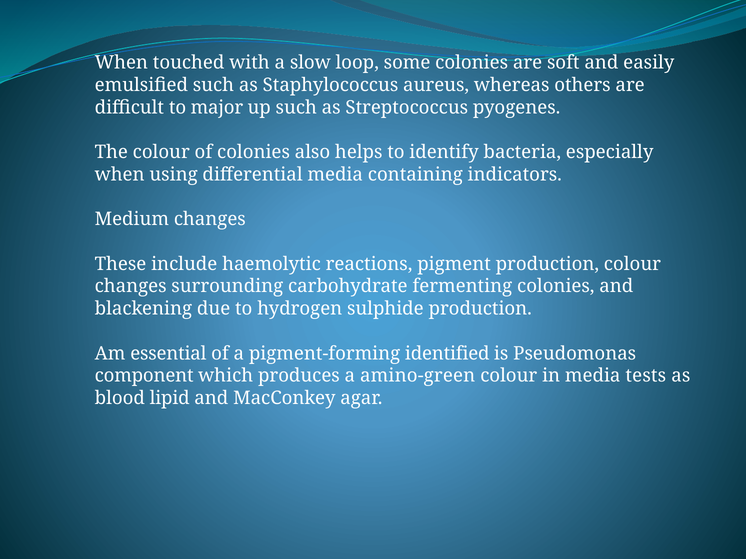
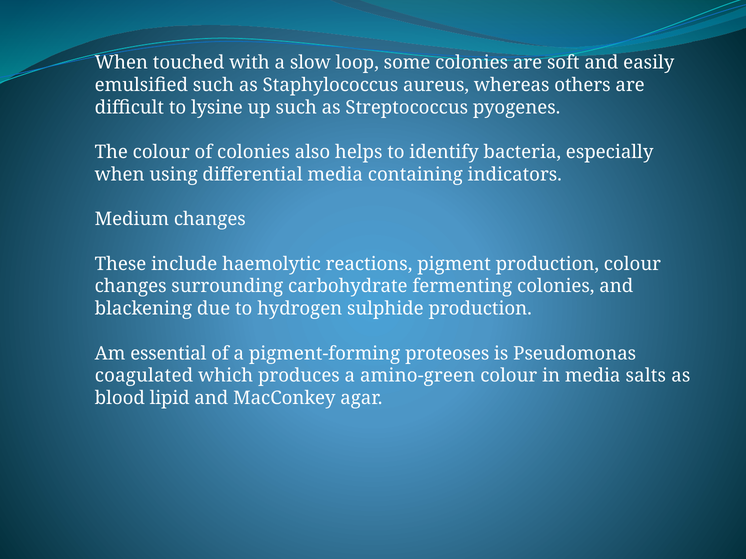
major: major -> lysine
identified: identified -> proteoses
component: component -> coagulated
tests: tests -> salts
